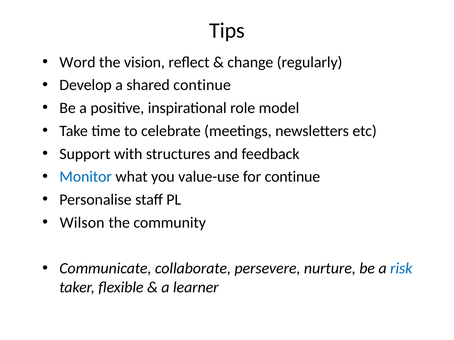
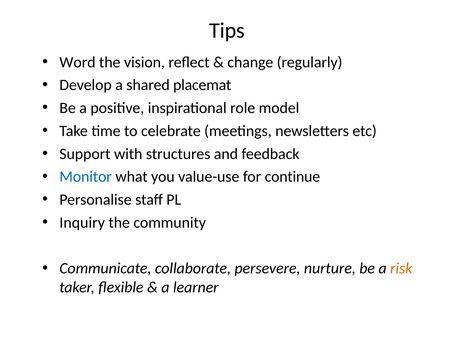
shared continue: continue -> placemat
Wilson: Wilson -> Inquiry
risk colour: blue -> orange
